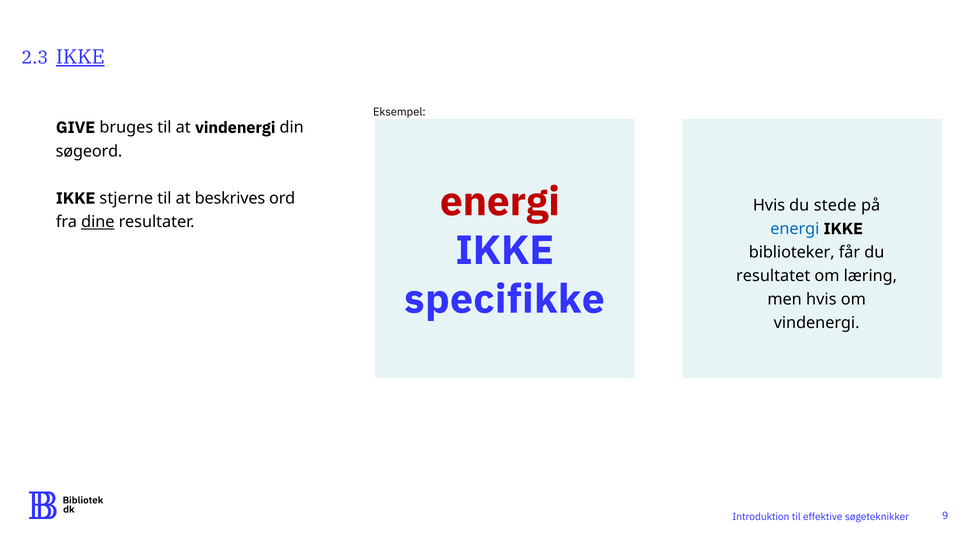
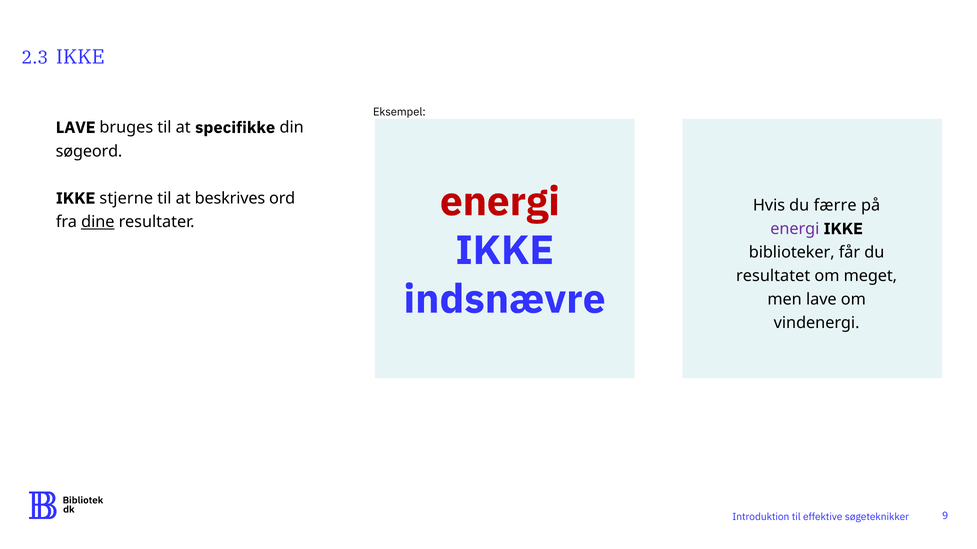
IKKE at (80, 57) underline: present -> none
GIVE at (76, 128): GIVE -> LAVE
at vindenergi: vindenergi -> specifikke
stede: stede -> færre
energi at (795, 229) colour: blue -> purple
læring: læring -> meget
specifikke: specifikke -> indsnævre
men hvis: hvis -> lave
